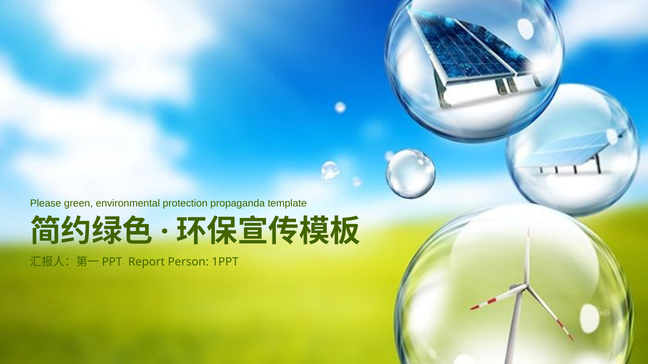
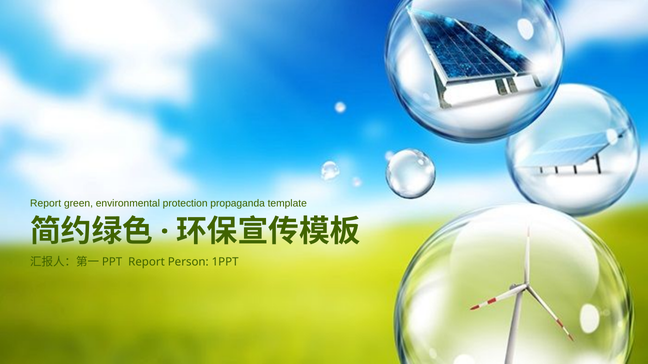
Please at (46, 204): Please -> Report
